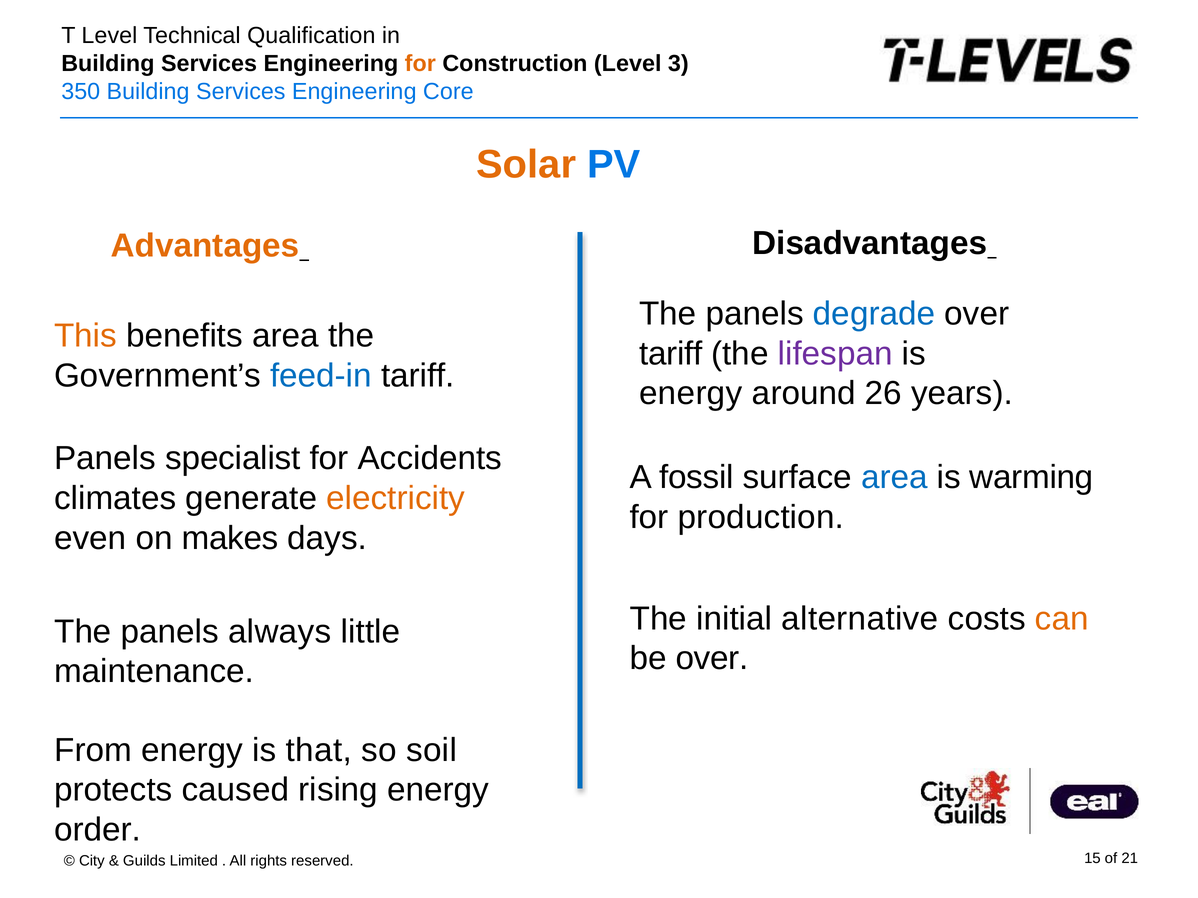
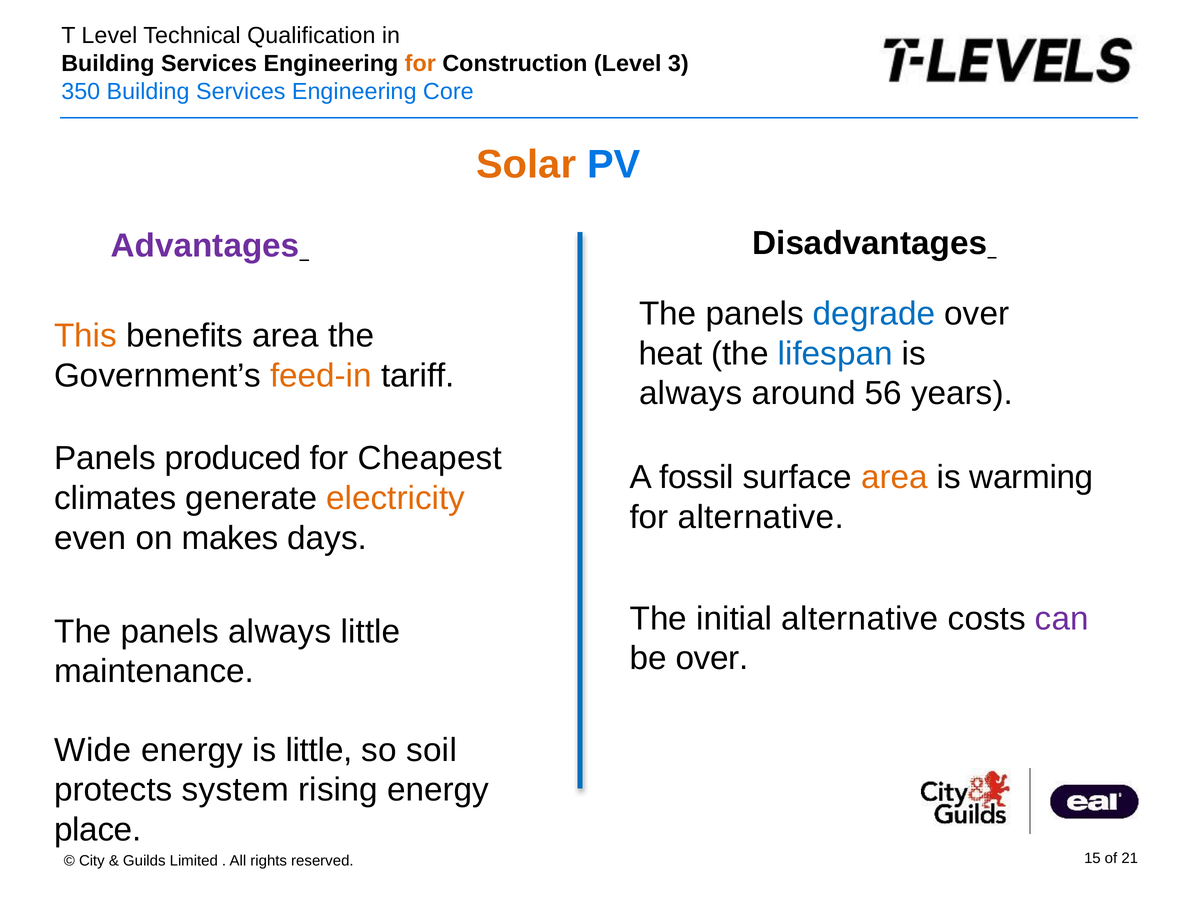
Advantages colour: orange -> purple
tariff at (671, 354): tariff -> heat
lifespan colour: purple -> blue
feed-in colour: blue -> orange
energy at (691, 394): energy -> always
26: 26 -> 56
specialist: specialist -> produced
Accidents: Accidents -> Cheapest
area at (894, 477) colour: blue -> orange
for production: production -> alternative
can colour: orange -> purple
From: From -> Wide
is that: that -> little
caused: caused -> system
order: order -> place
